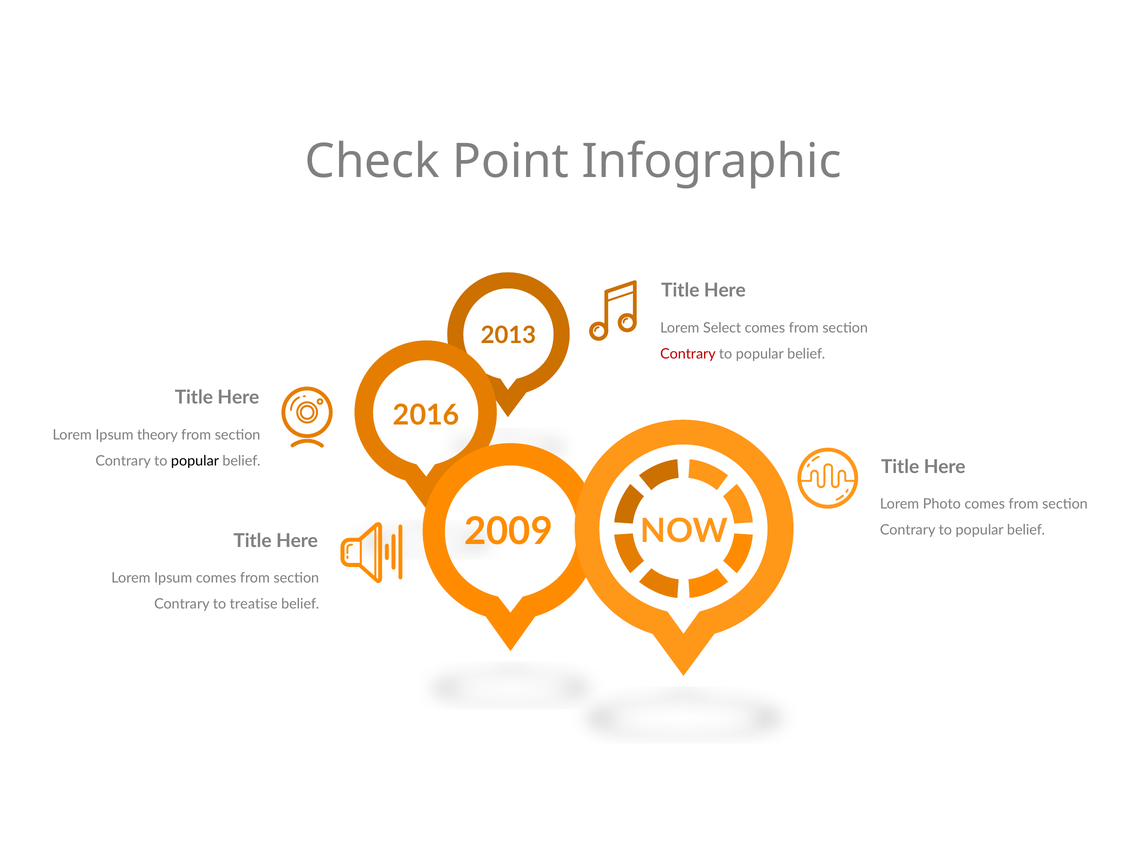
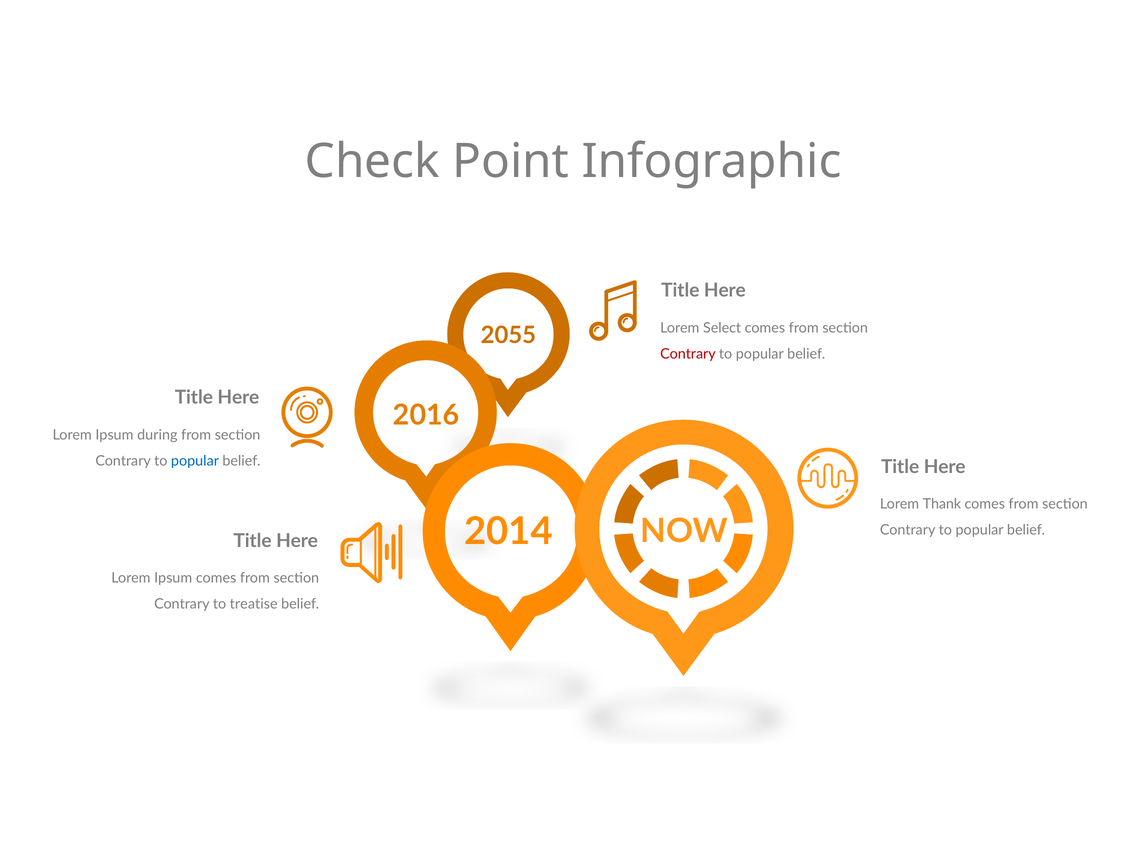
2013: 2013 -> 2055
theory: theory -> during
popular at (195, 461) colour: black -> blue
Photo: Photo -> Thank
2009: 2009 -> 2014
